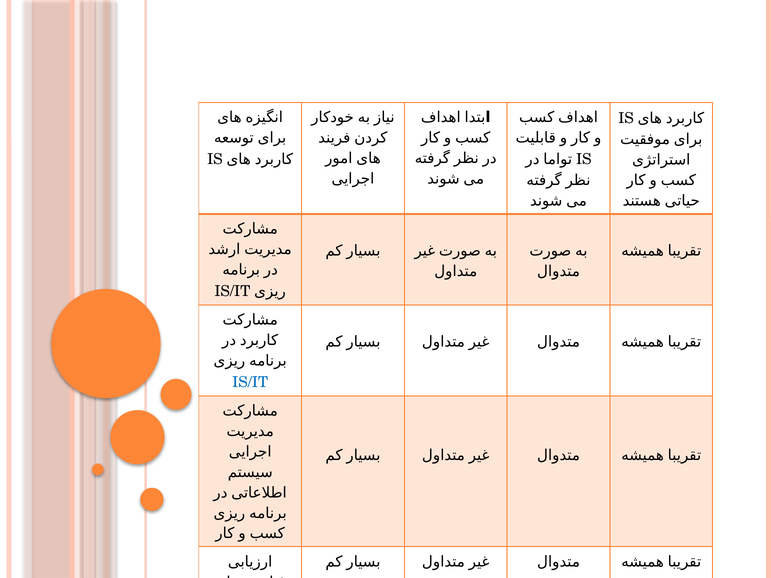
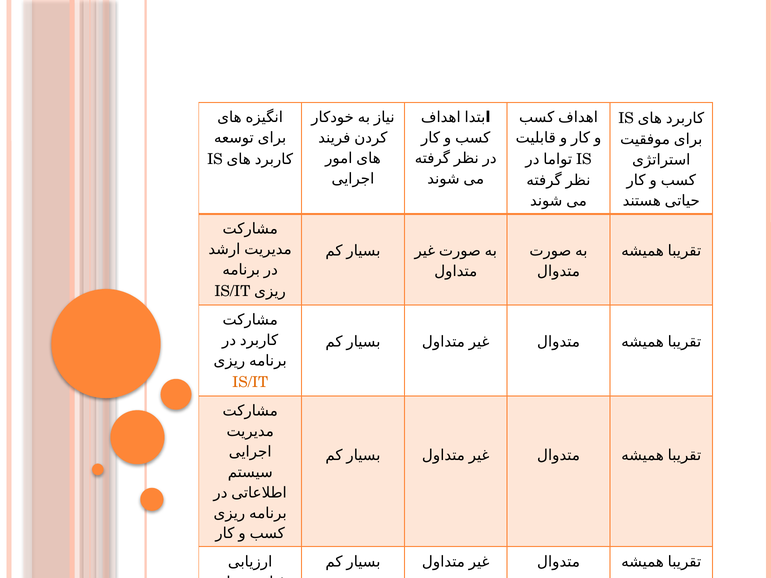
IS/IT at (250, 382) colour: blue -> orange
